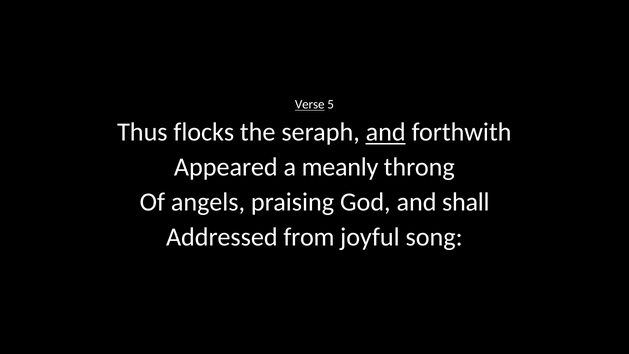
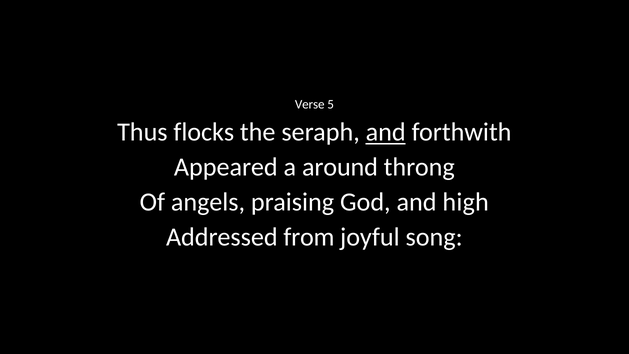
Verse underline: present -> none
meanly: meanly -> around
shall: shall -> high
